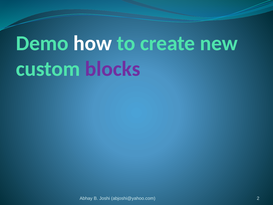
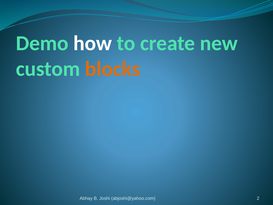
blocks colour: purple -> orange
